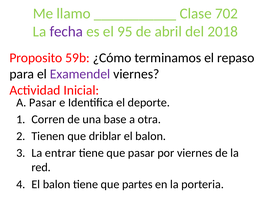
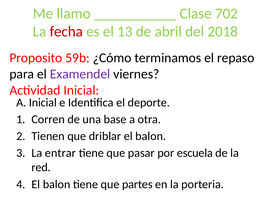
fecha colour: purple -> red
95: 95 -> 13
A Pasar: Pasar -> Inicial
por viernes: viernes -> escuela
